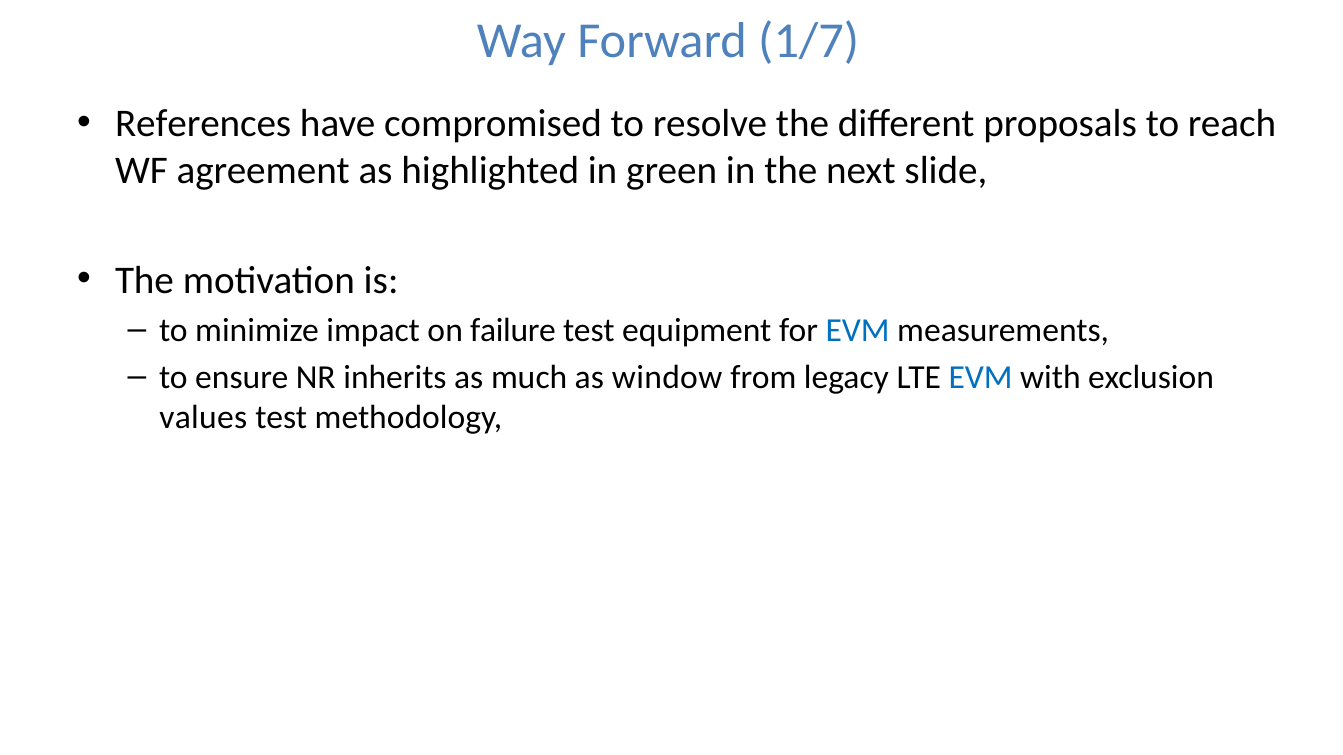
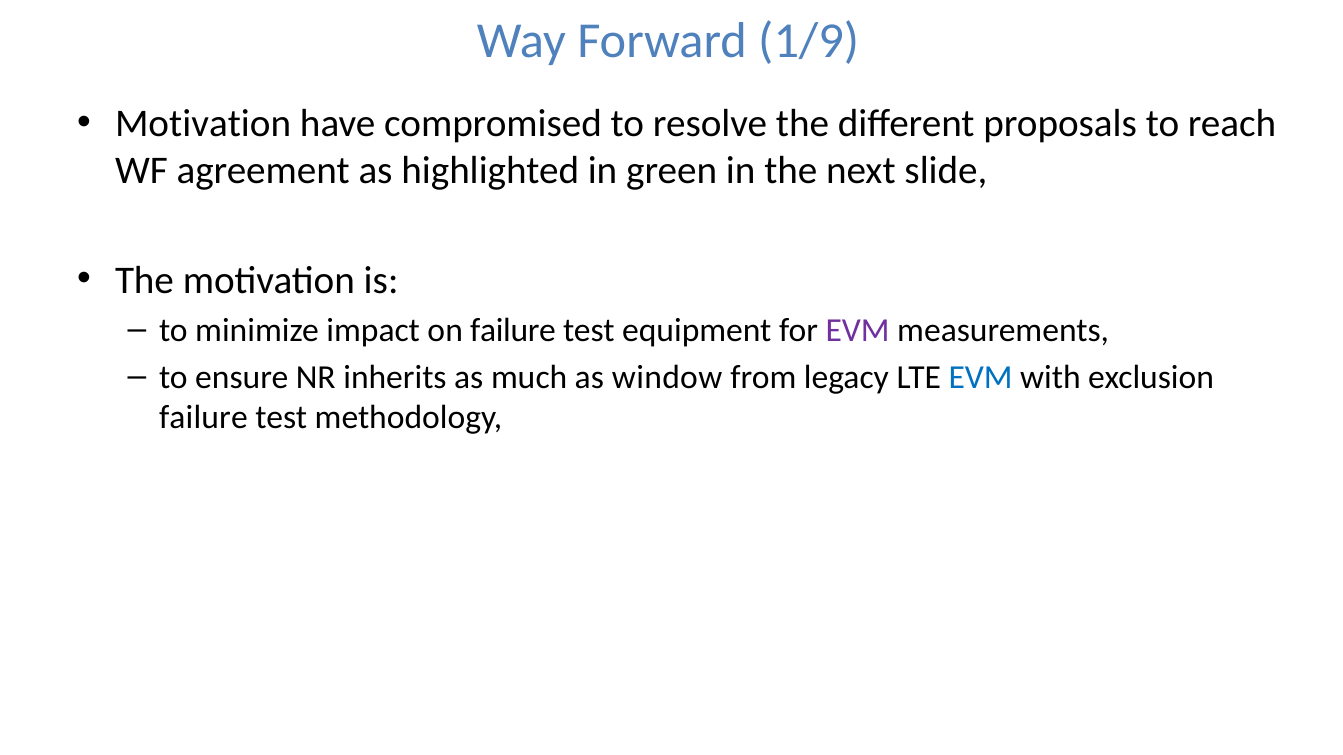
1/7: 1/7 -> 1/9
References at (203, 123): References -> Motivation
EVM at (858, 330) colour: blue -> purple
values at (203, 418): values -> failure
